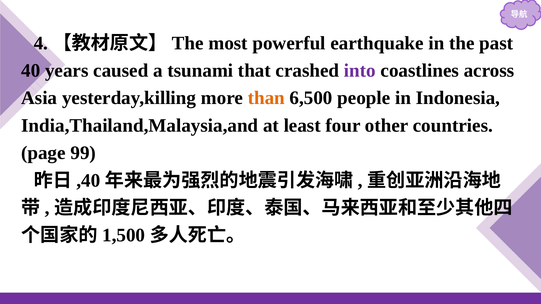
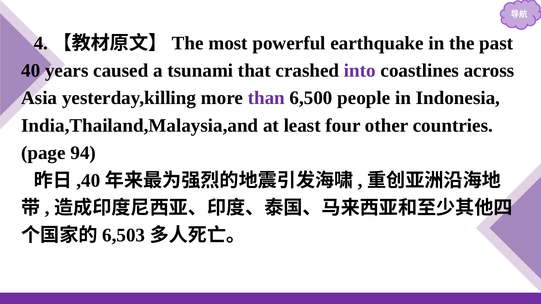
than colour: orange -> purple
99: 99 -> 94
1,500: 1,500 -> 6,503
